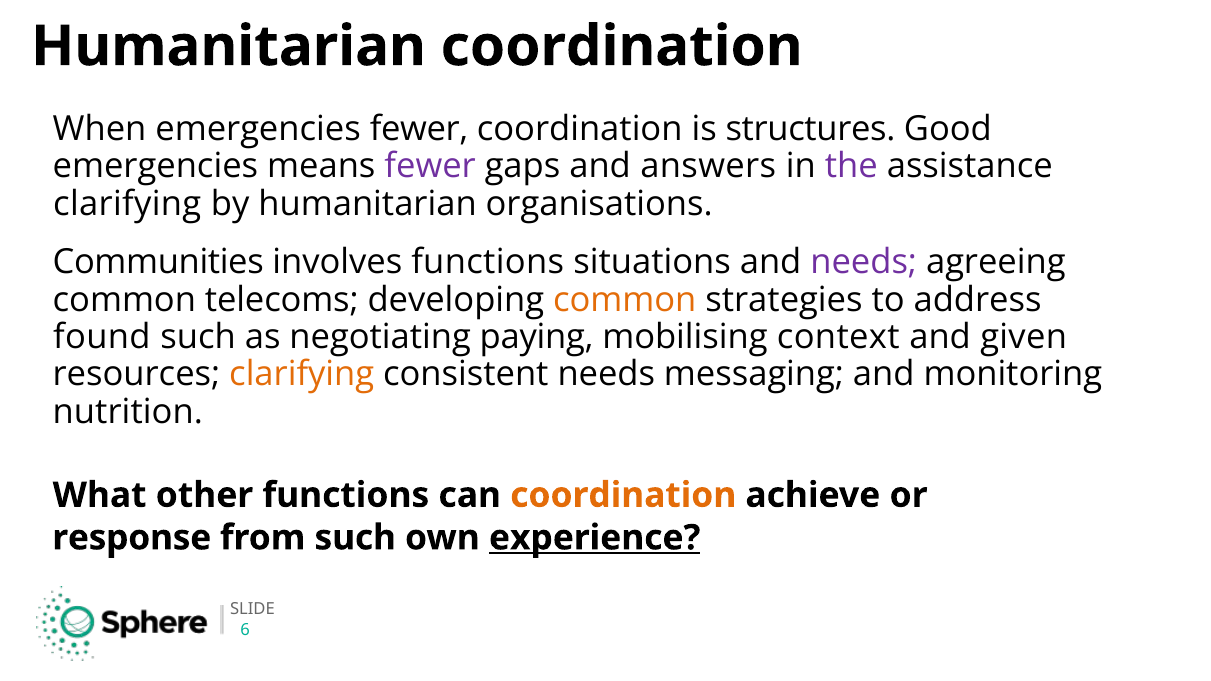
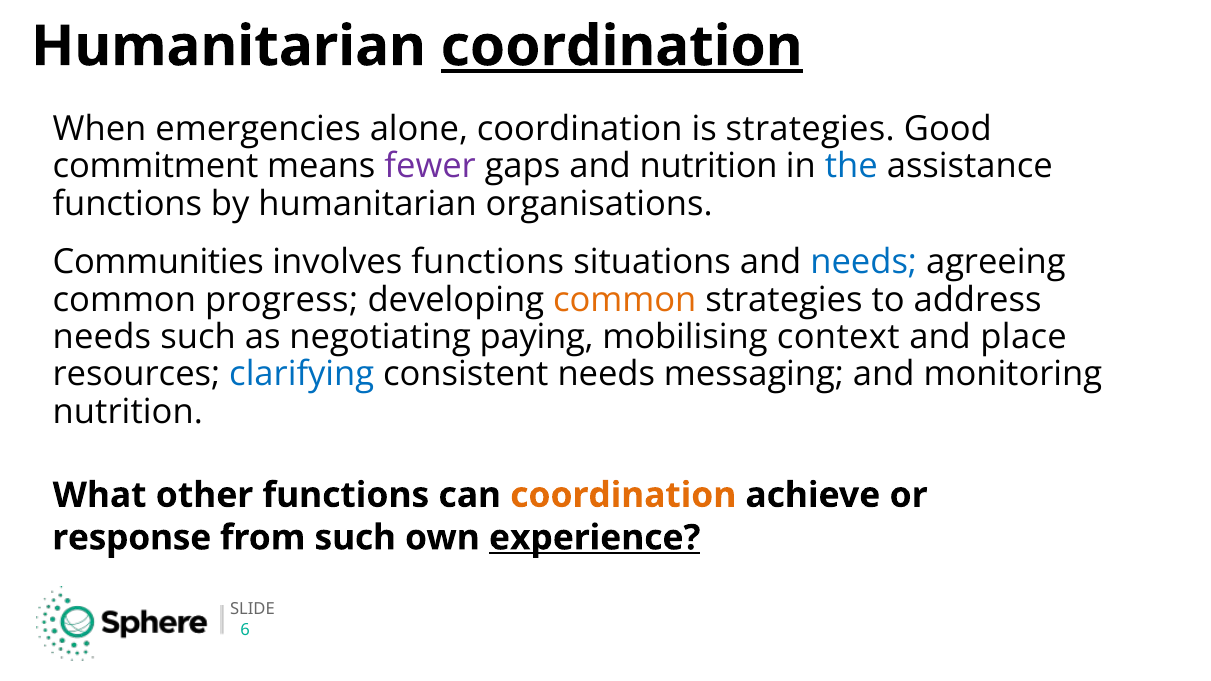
coordination at (622, 47) underline: none -> present
emergencies fewer: fewer -> alone
is structures: structures -> strategies
emergencies at (155, 166): emergencies -> commitment
and answers: answers -> nutrition
the colour: purple -> blue
clarifying at (127, 204): clarifying -> functions
needs at (864, 262) colour: purple -> blue
telecoms: telecoms -> progress
found at (102, 337): found -> needs
given: given -> place
clarifying at (302, 374) colour: orange -> blue
